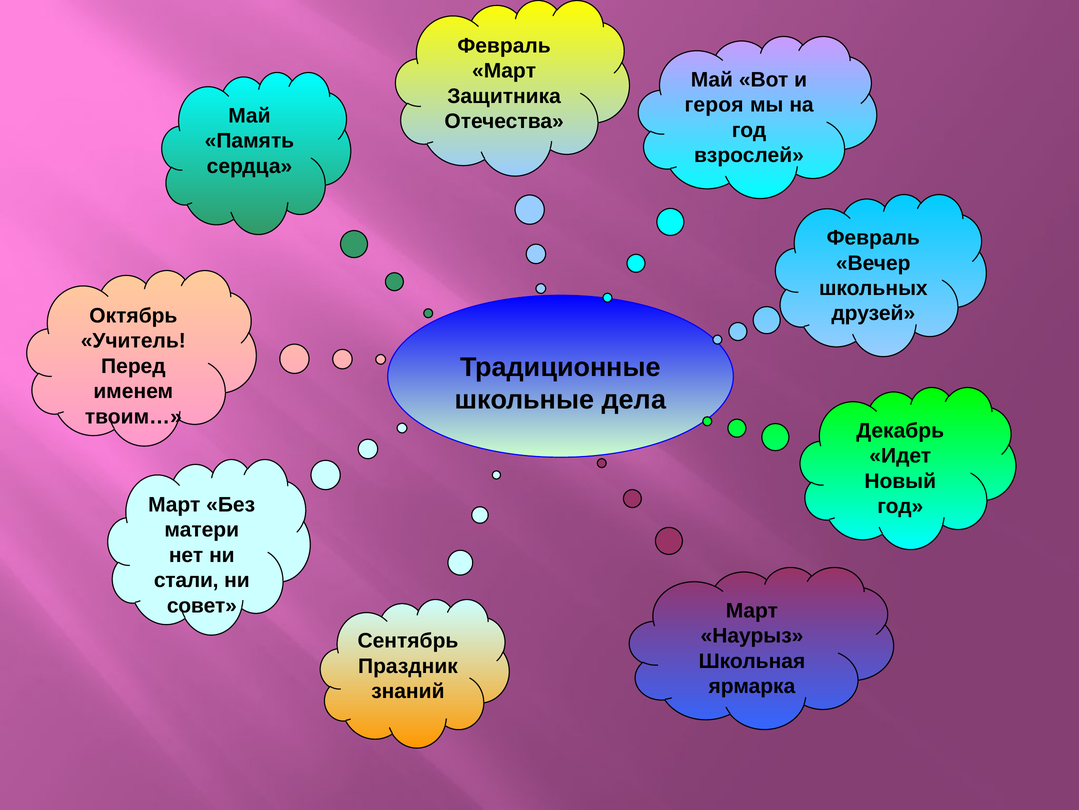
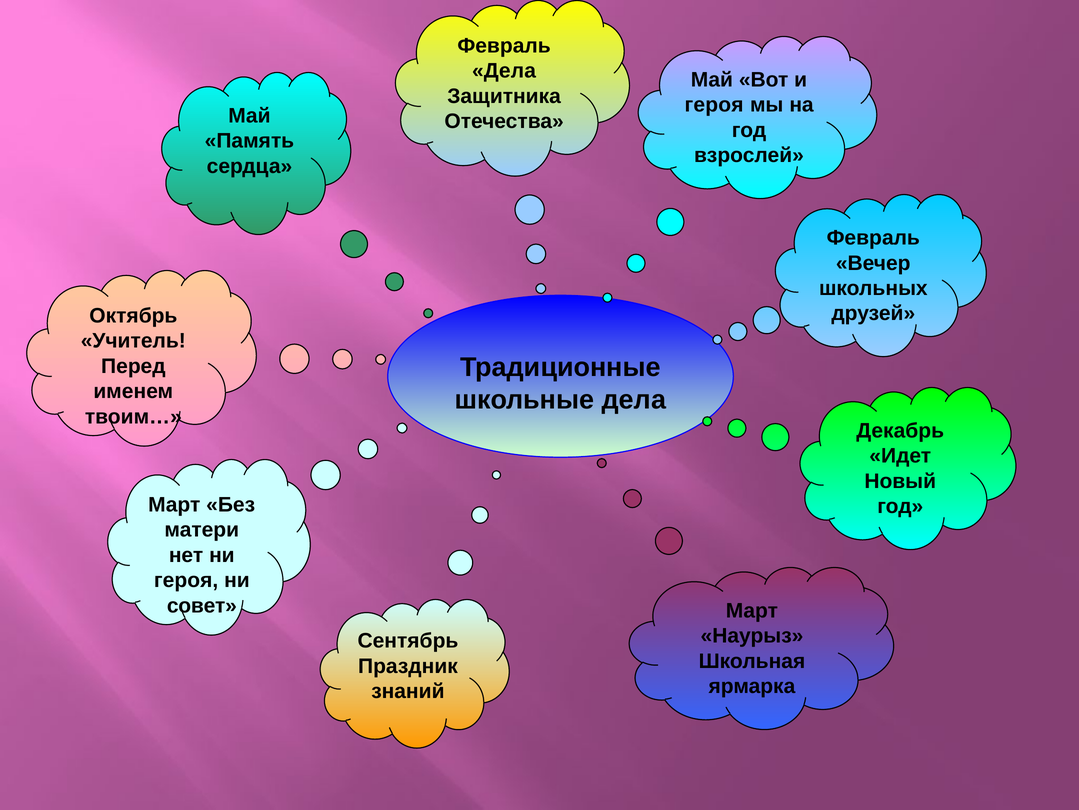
Март at (504, 71): Март -> Дела
стали at (186, 580): стали -> героя
